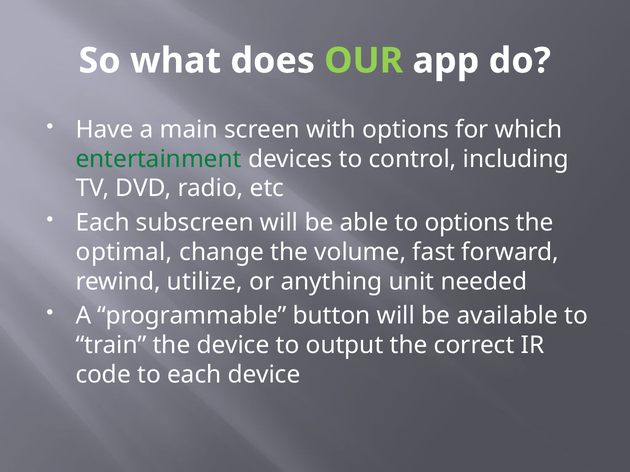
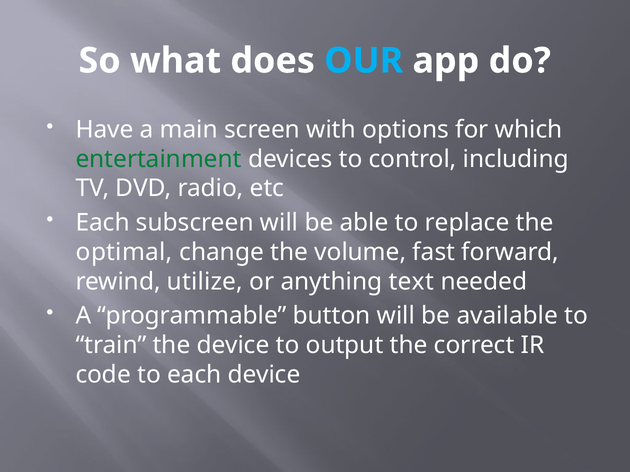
OUR colour: light green -> light blue
to options: options -> replace
unit: unit -> text
